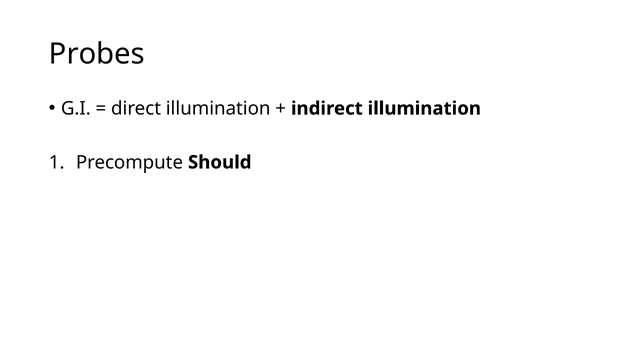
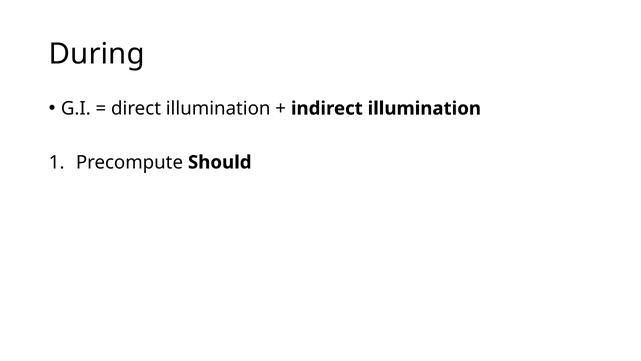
Probes: Probes -> During
